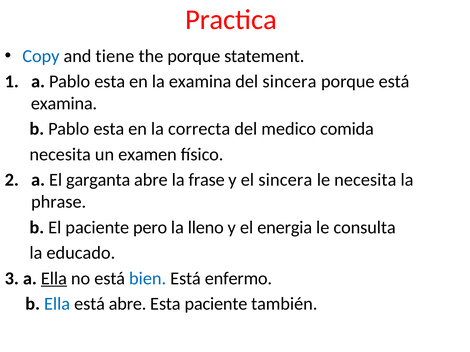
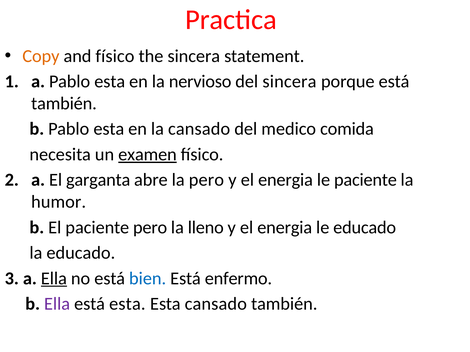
Copy colour: blue -> orange
and tiene: tiene -> físico
the porque: porque -> sincera
la examina: examina -> nervioso
examina at (64, 104): examina -> también
la correcta: correcta -> cansado
examen underline: none -> present
la frase: frase -> pero
sincera at (285, 180): sincera -> energia
le necesita: necesita -> paciente
phrase: phrase -> humor
le consulta: consulta -> educado
Ella at (57, 304) colour: blue -> purple
está abre: abre -> esta
Esta paciente: paciente -> cansado
